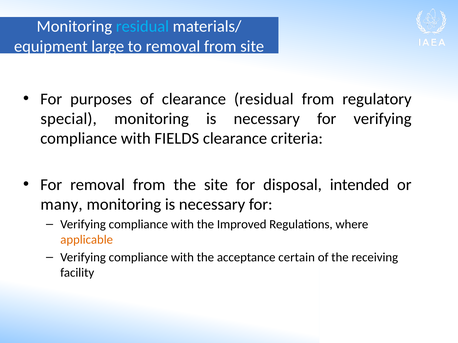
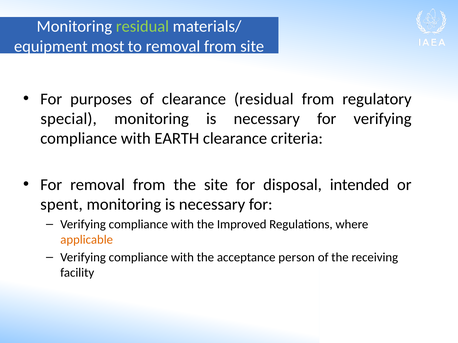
residual at (142, 27) colour: light blue -> light green
large: large -> most
FIELDS: FIELDS -> EARTH
many: many -> spent
certain: certain -> person
